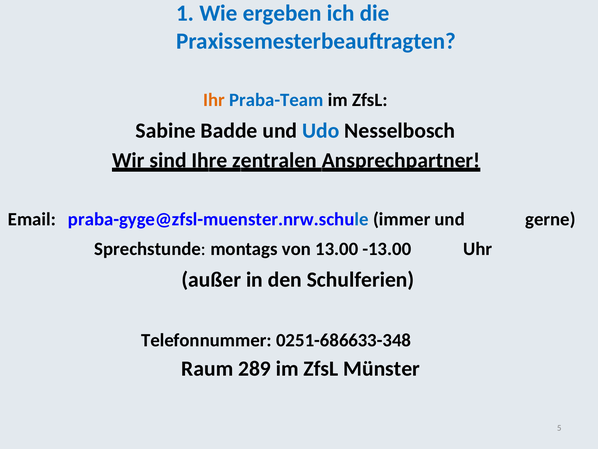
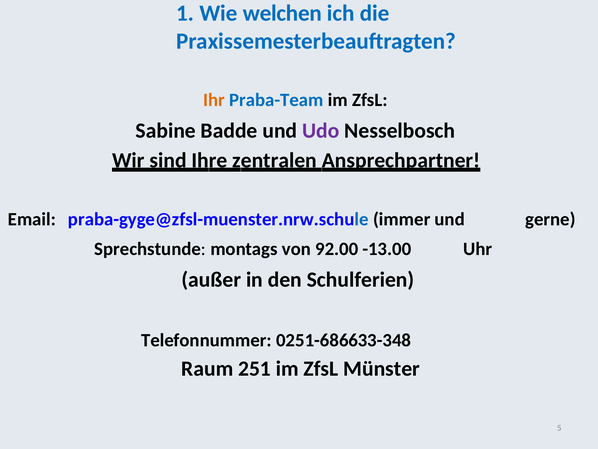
ergeben: ergeben -> welchen
Udo colour: blue -> purple
13.00: 13.00 -> 92.00
289: 289 -> 251
